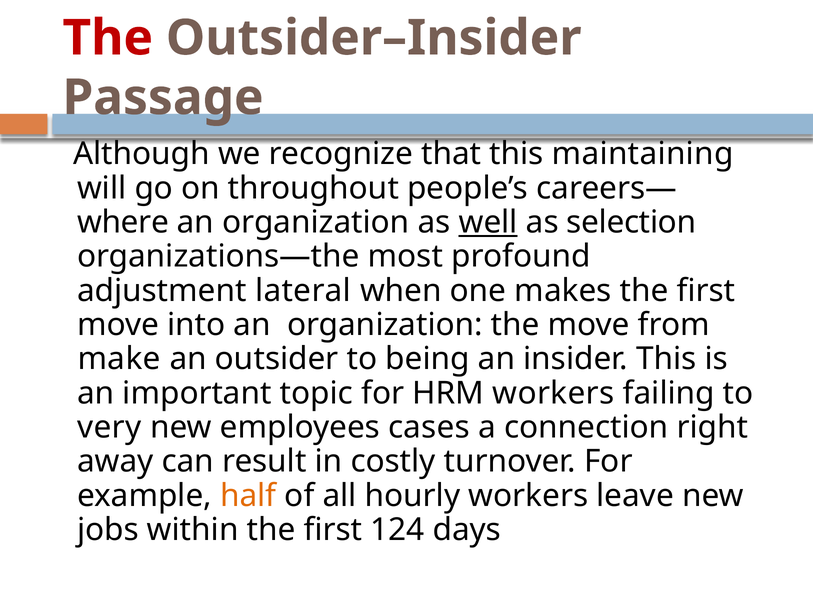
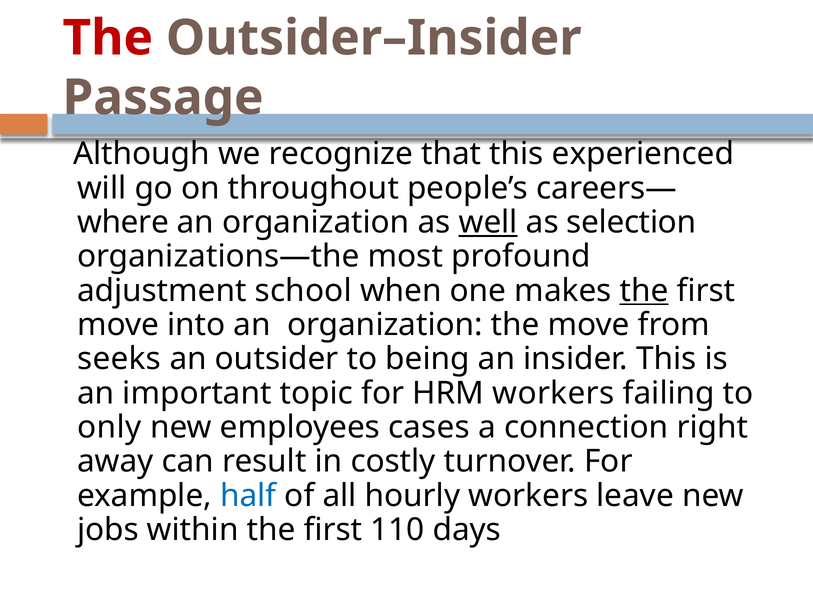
maintaining: maintaining -> experienced
lateral: lateral -> school
the at (644, 291) underline: none -> present
make: make -> seeks
very: very -> only
half colour: orange -> blue
124: 124 -> 110
